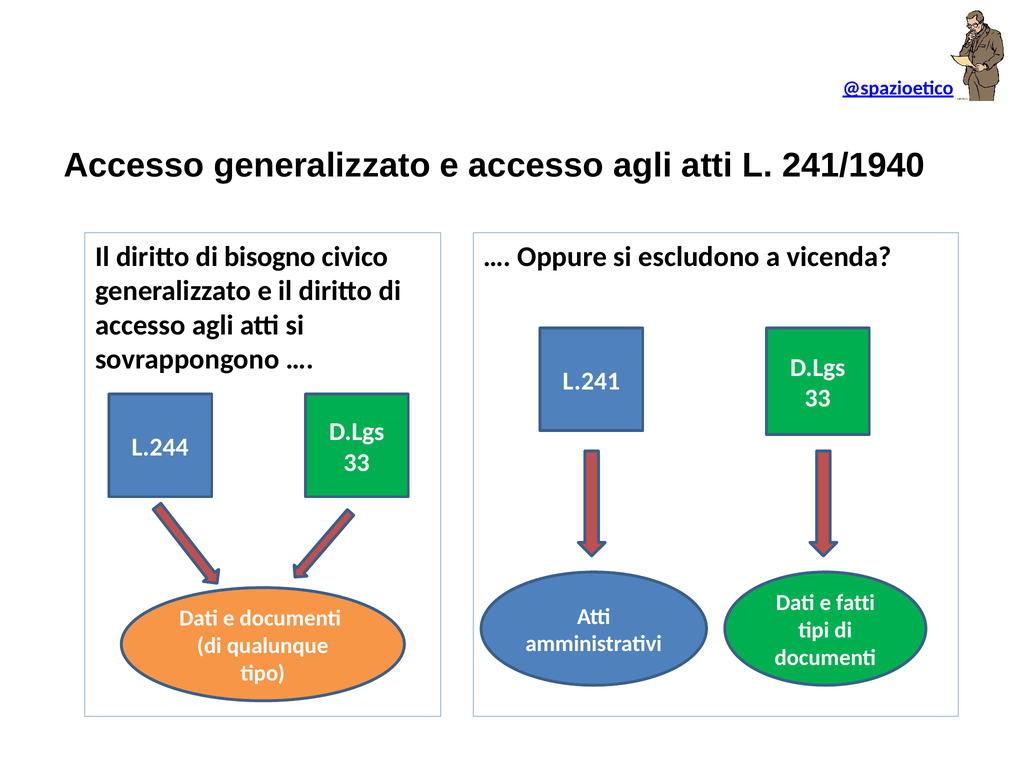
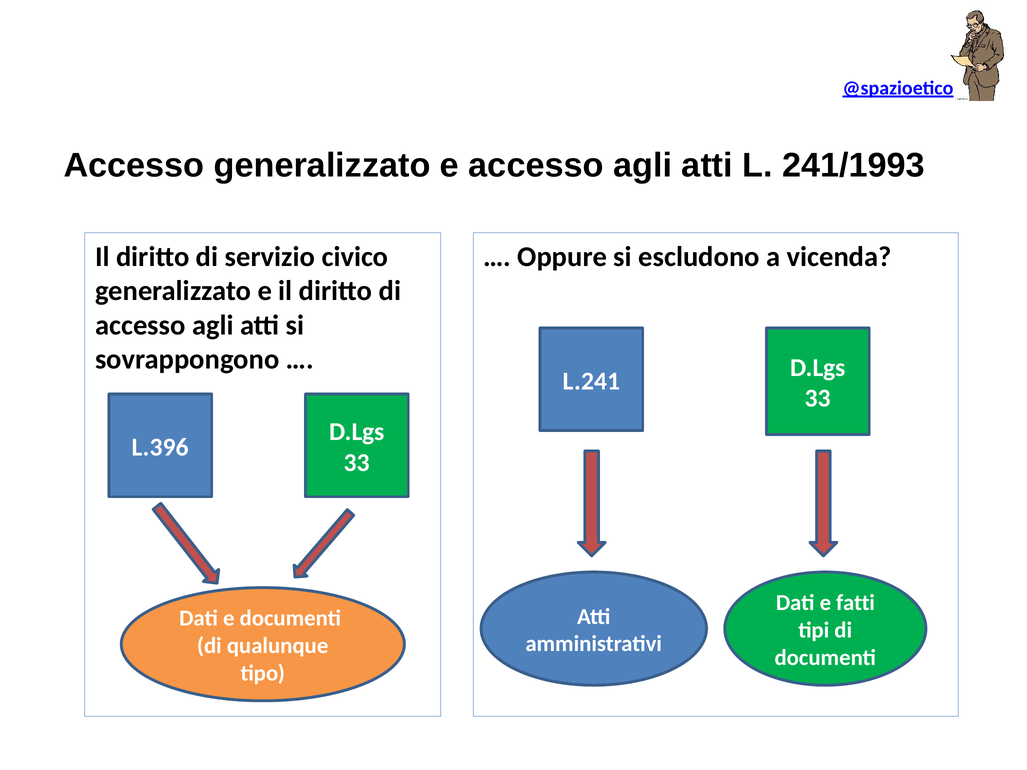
241/1940: 241/1940 -> 241/1993
bisogno: bisogno -> servizio
L.244: L.244 -> L.396
